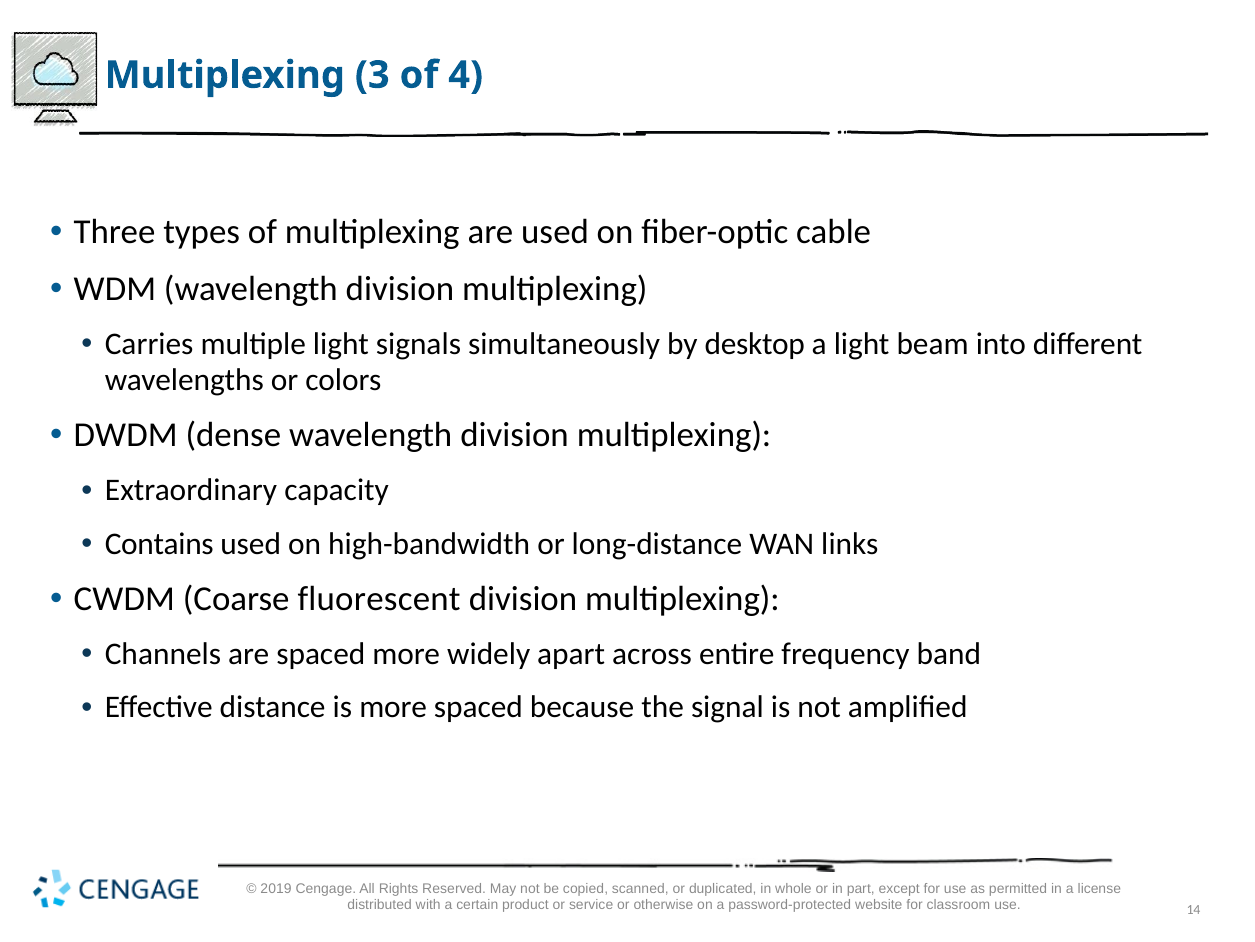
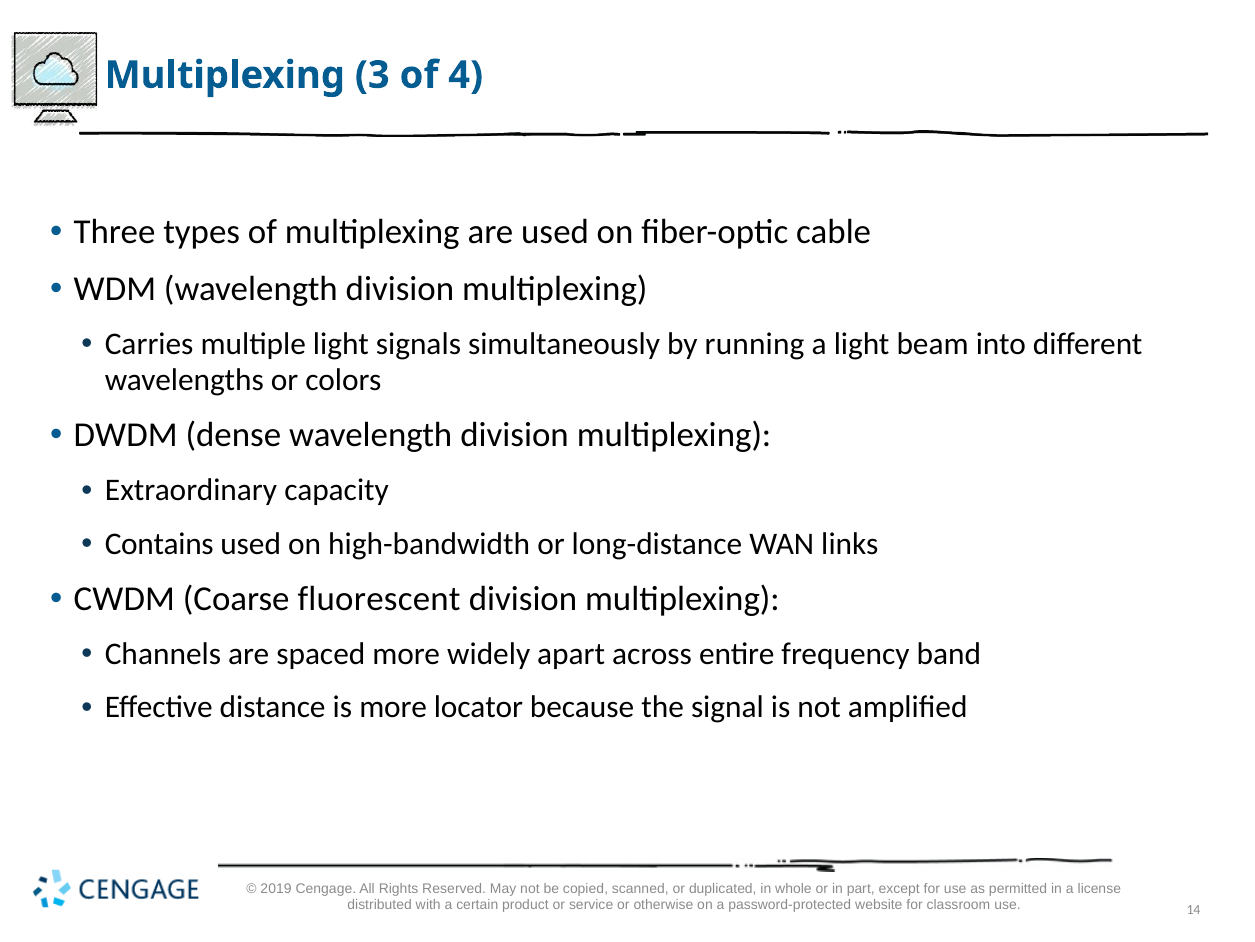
desktop: desktop -> running
more spaced: spaced -> locator
